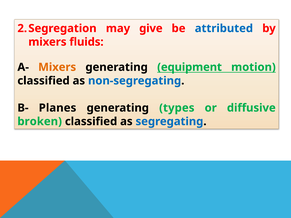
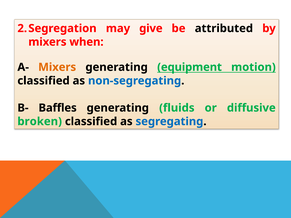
attributed colour: blue -> black
fluids: fluids -> when
Planes: Planes -> Baffles
types: types -> fluids
